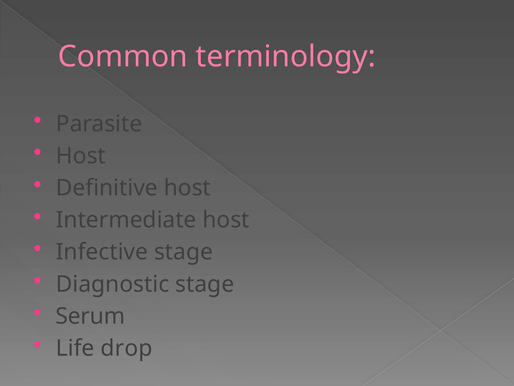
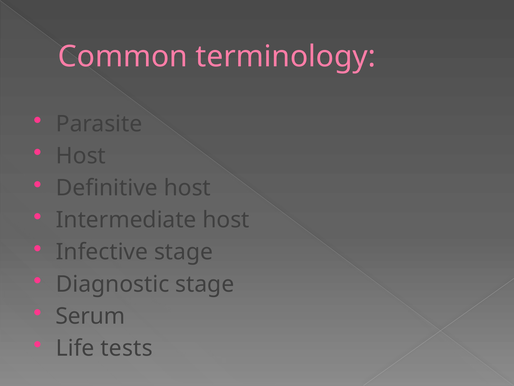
drop: drop -> tests
